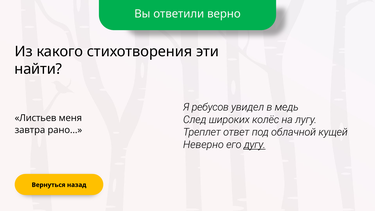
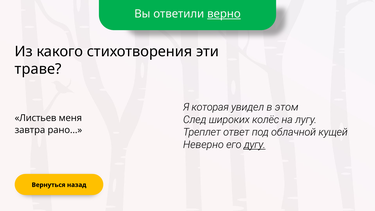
верно underline: none -> present
найти: найти -> траве
ребусов: ребусов -> которая
медь: медь -> этом
